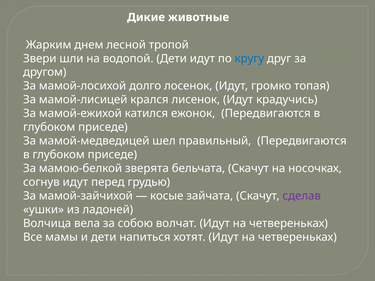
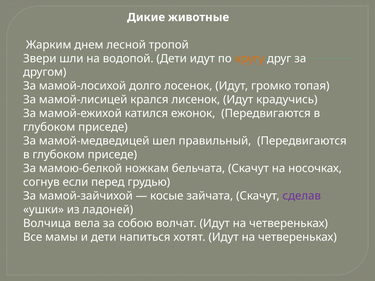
кругу colour: blue -> orange
зверята: зверята -> ножкам
согнув идут: идут -> если
